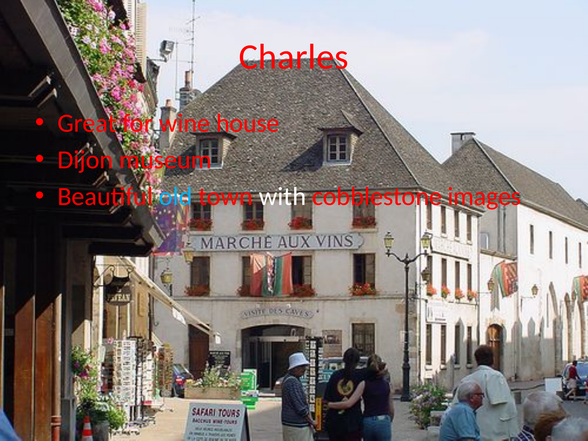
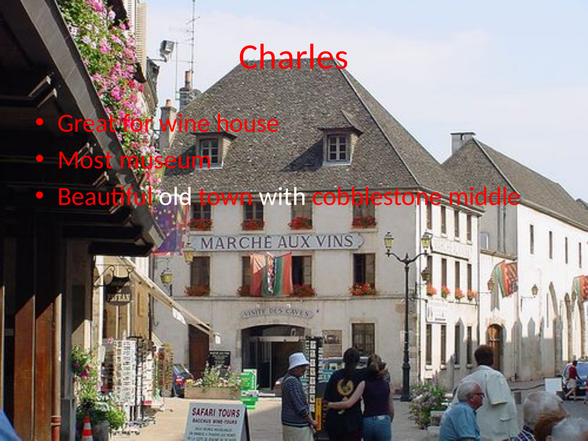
Dijon: Dijon -> Most
old colour: light blue -> white
images: images -> middle
